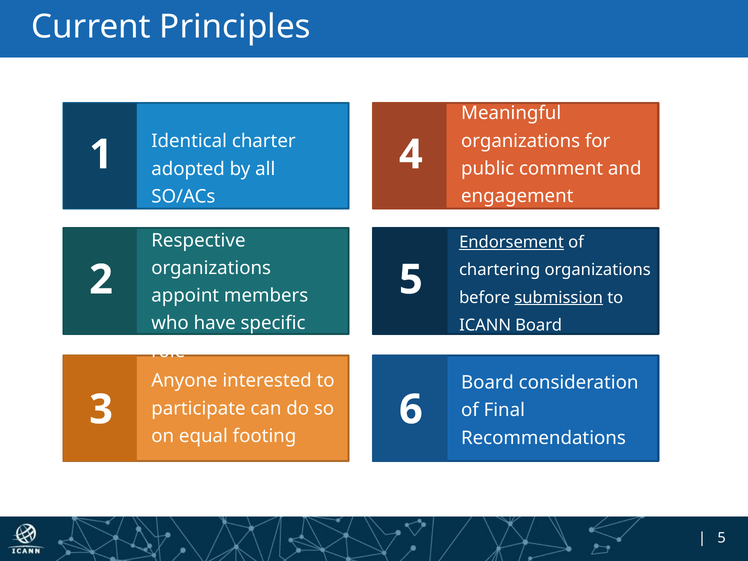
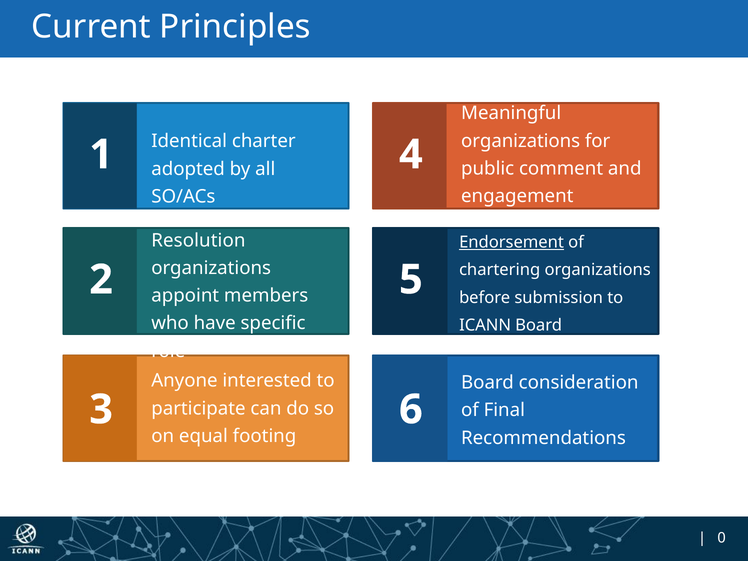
Respective: Respective -> Resolution
submission underline: present -> none
5 at (722, 538): 5 -> 0
